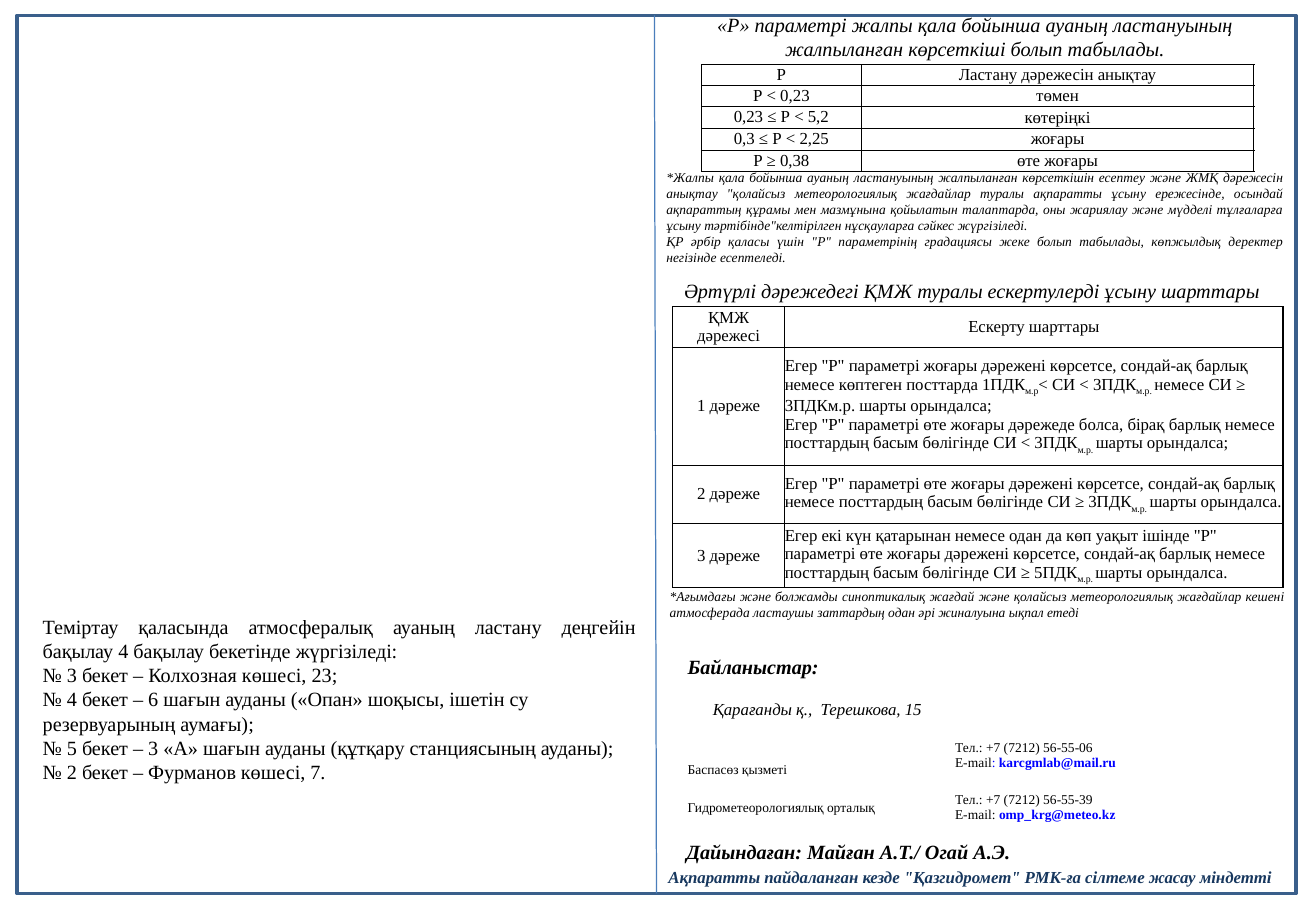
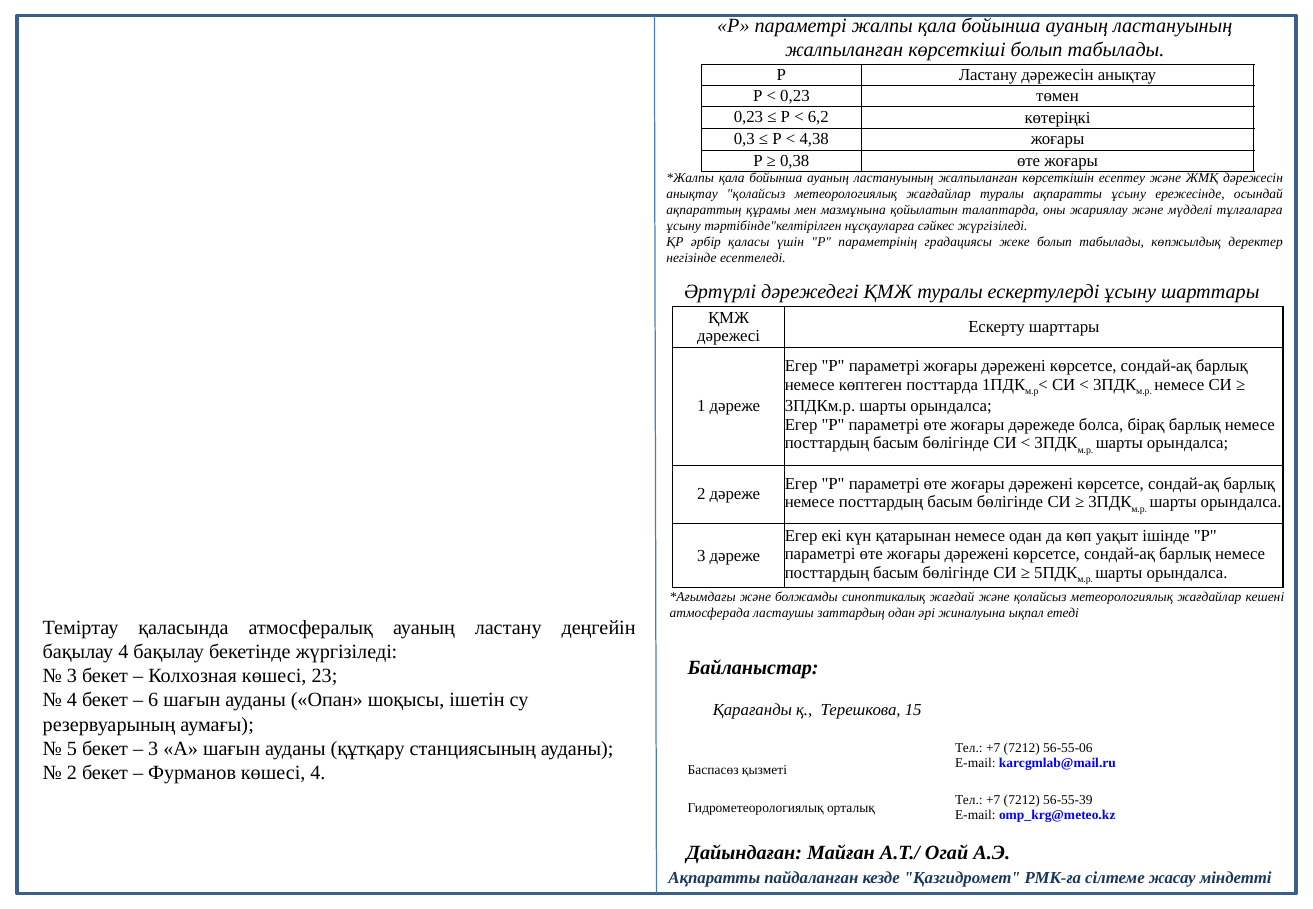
5,2: 5,2 -> 6,2
2,25: 2,25 -> 4,38
көшесі 7: 7 -> 4
